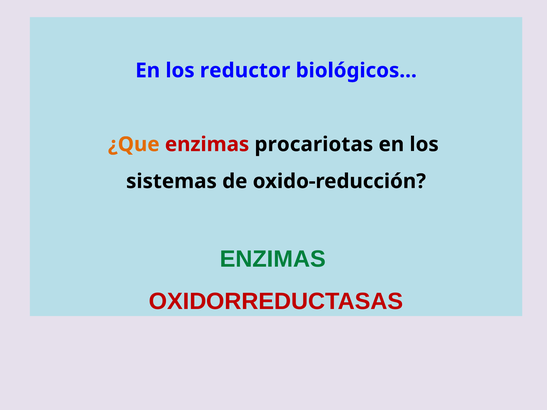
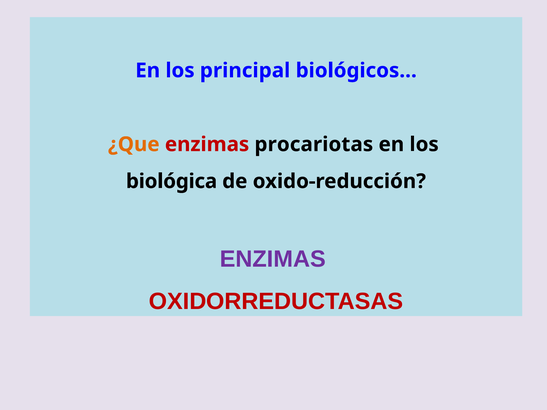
reductor: reductor -> principal
sistemas: sistemas -> biológica
ENZIMAS at (273, 259) colour: green -> purple
